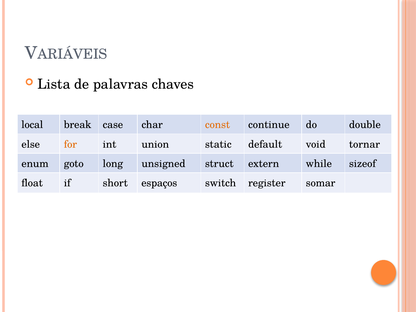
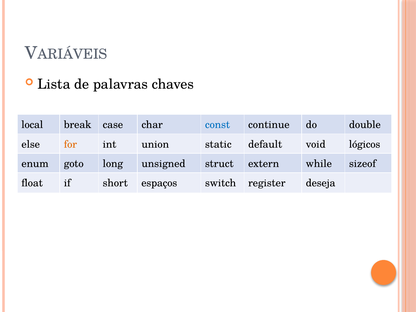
const colour: orange -> blue
tornar: tornar -> lógicos
somar: somar -> deseja
